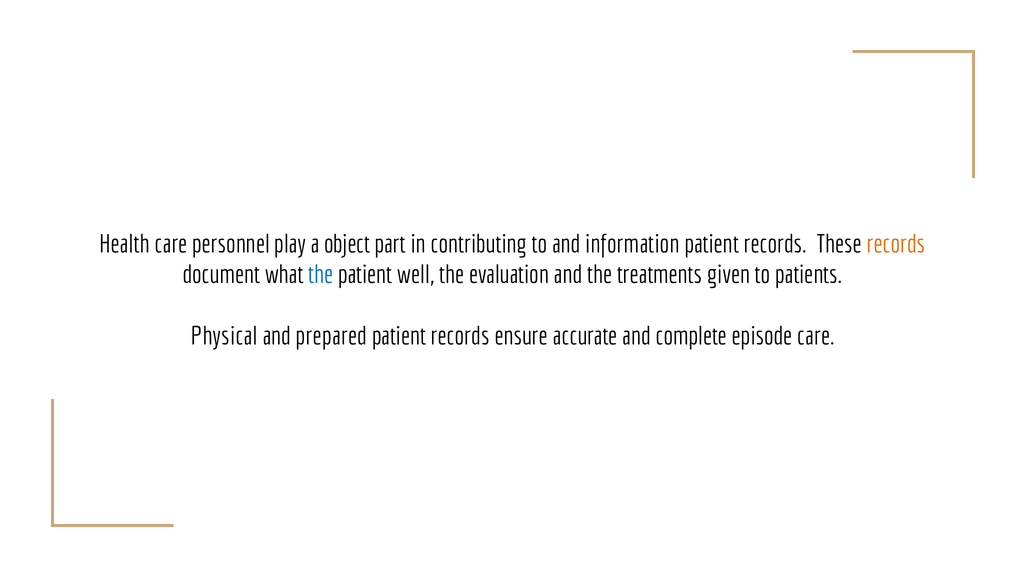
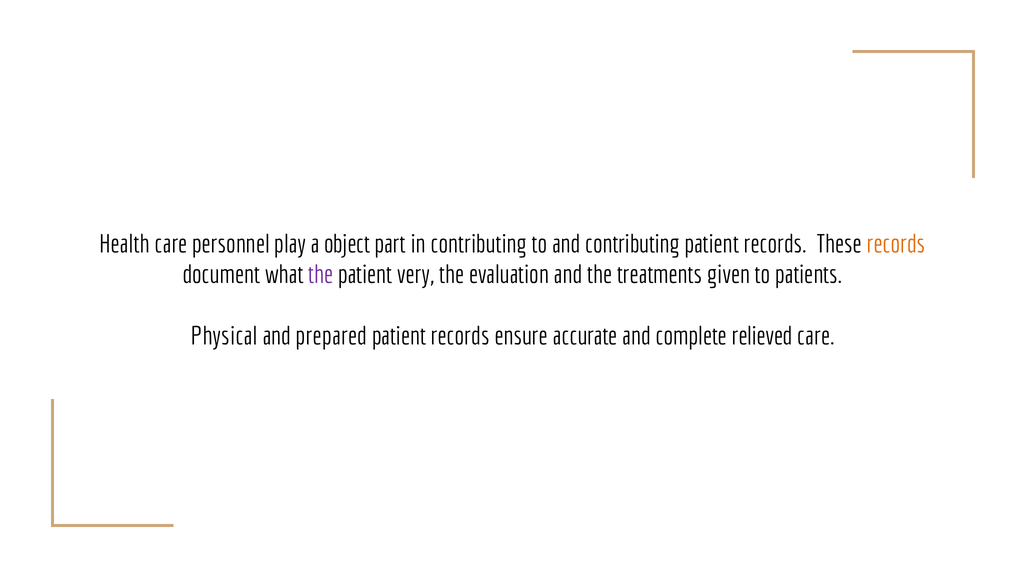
and information: information -> contributing
the at (321, 275) colour: blue -> purple
well: well -> very
episode: episode -> relieved
